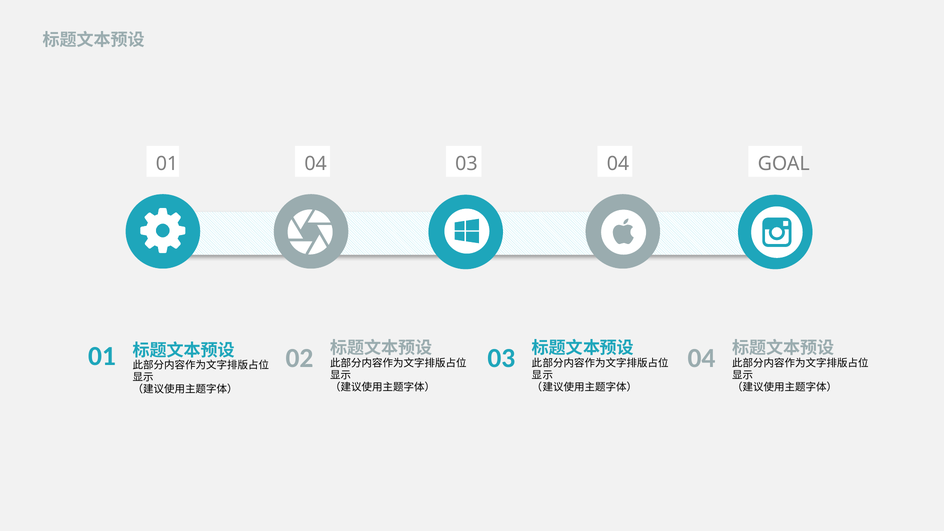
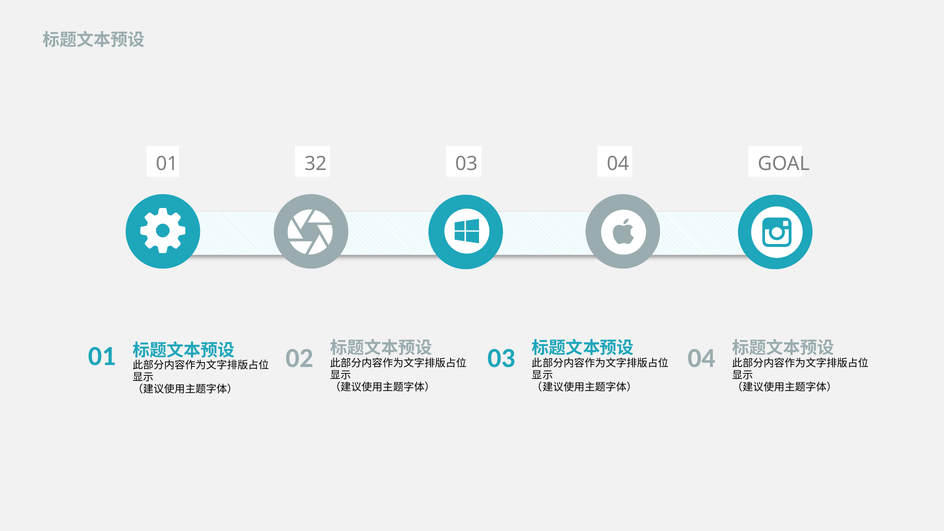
01 04: 04 -> 32
